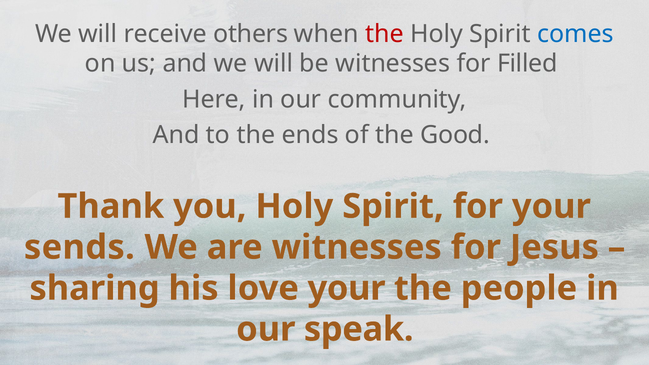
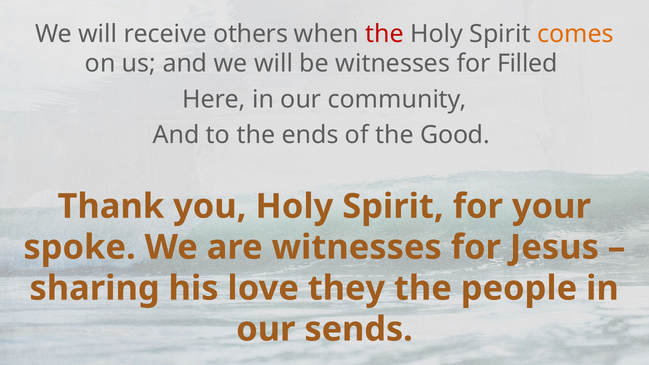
comes colour: blue -> orange
sends: sends -> spoke
love your: your -> they
speak: speak -> sends
